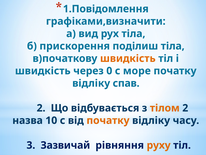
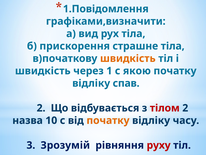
поділиш: поділиш -> страшне
0: 0 -> 1
море: море -> якою
тілом colour: orange -> red
Зазвичай: Зазвичай -> Зрозумій
руху colour: orange -> red
